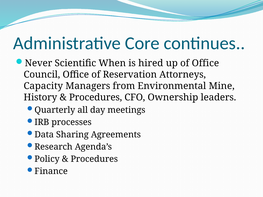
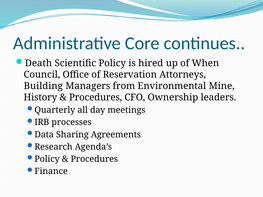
Never: Never -> Death
Scientific When: When -> Policy
of Office: Office -> When
Capacity: Capacity -> Building
